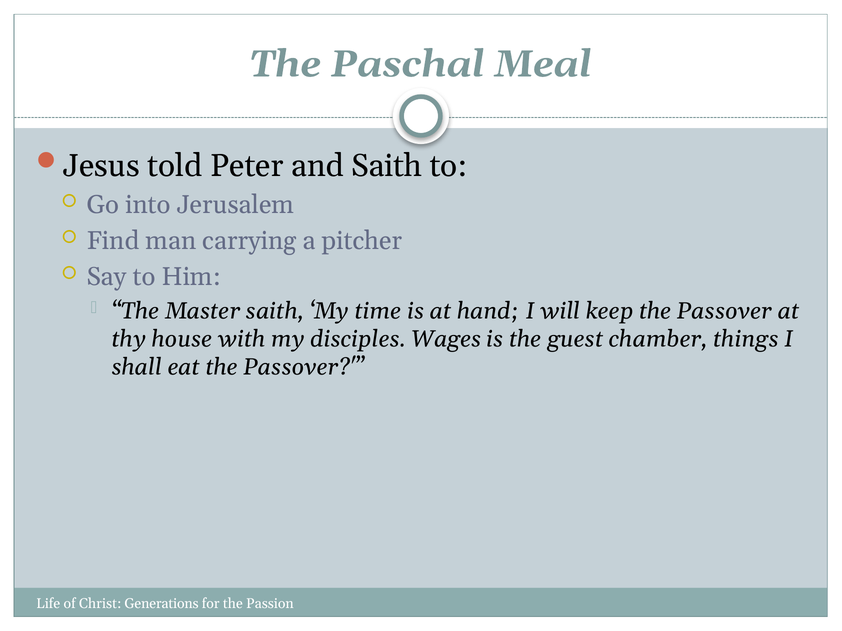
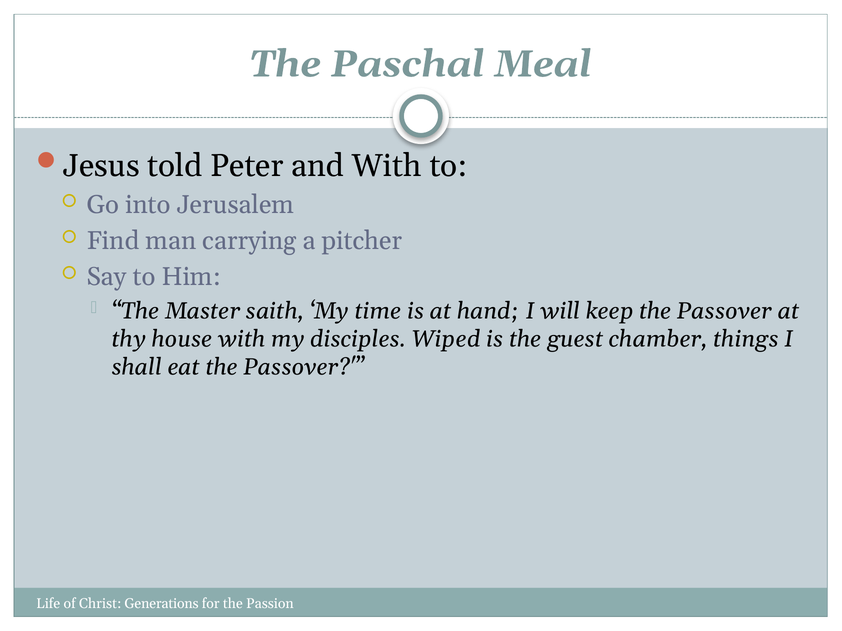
and Saith: Saith -> With
Wages: Wages -> Wiped
